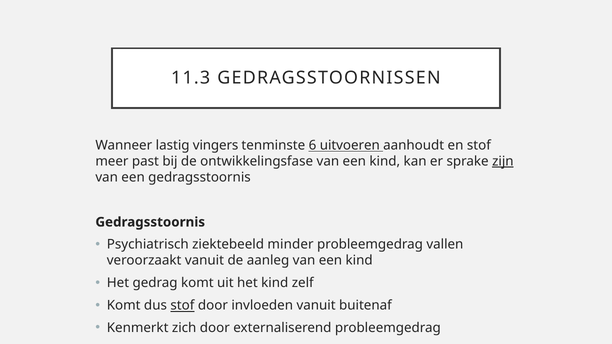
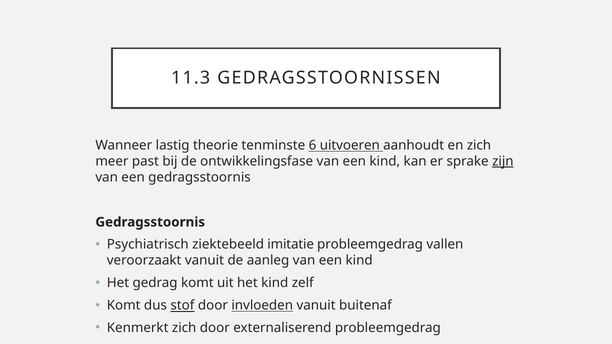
vingers: vingers -> theorie
en stof: stof -> zich
minder: minder -> imitatie
invloeden underline: none -> present
